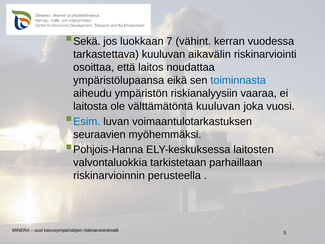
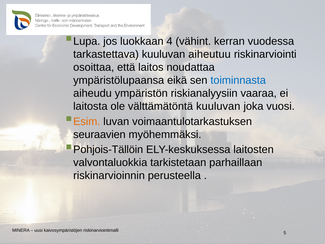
Sekä: Sekä -> Lupa
7: 7 -> 4
aikavälin: aikavälin -> aiheutuu
Esim colour: blue -> orange
Pohjois-Hanna: Pohjois-Hanna -> Pohjois-Tällöin
